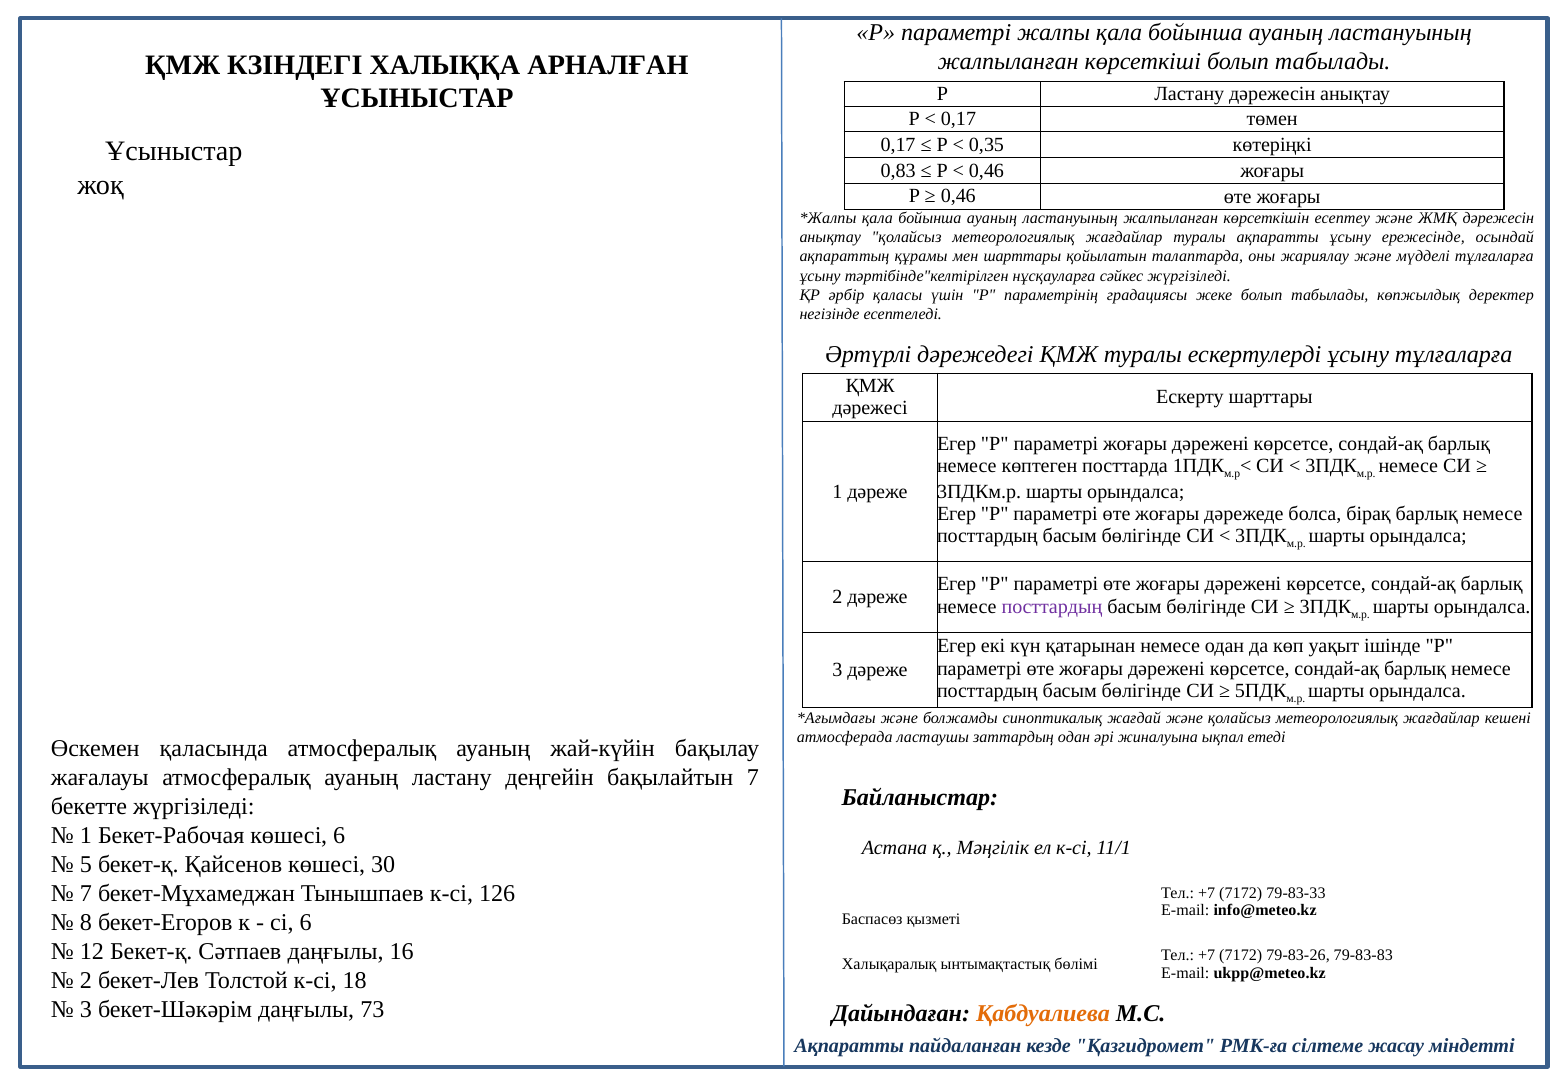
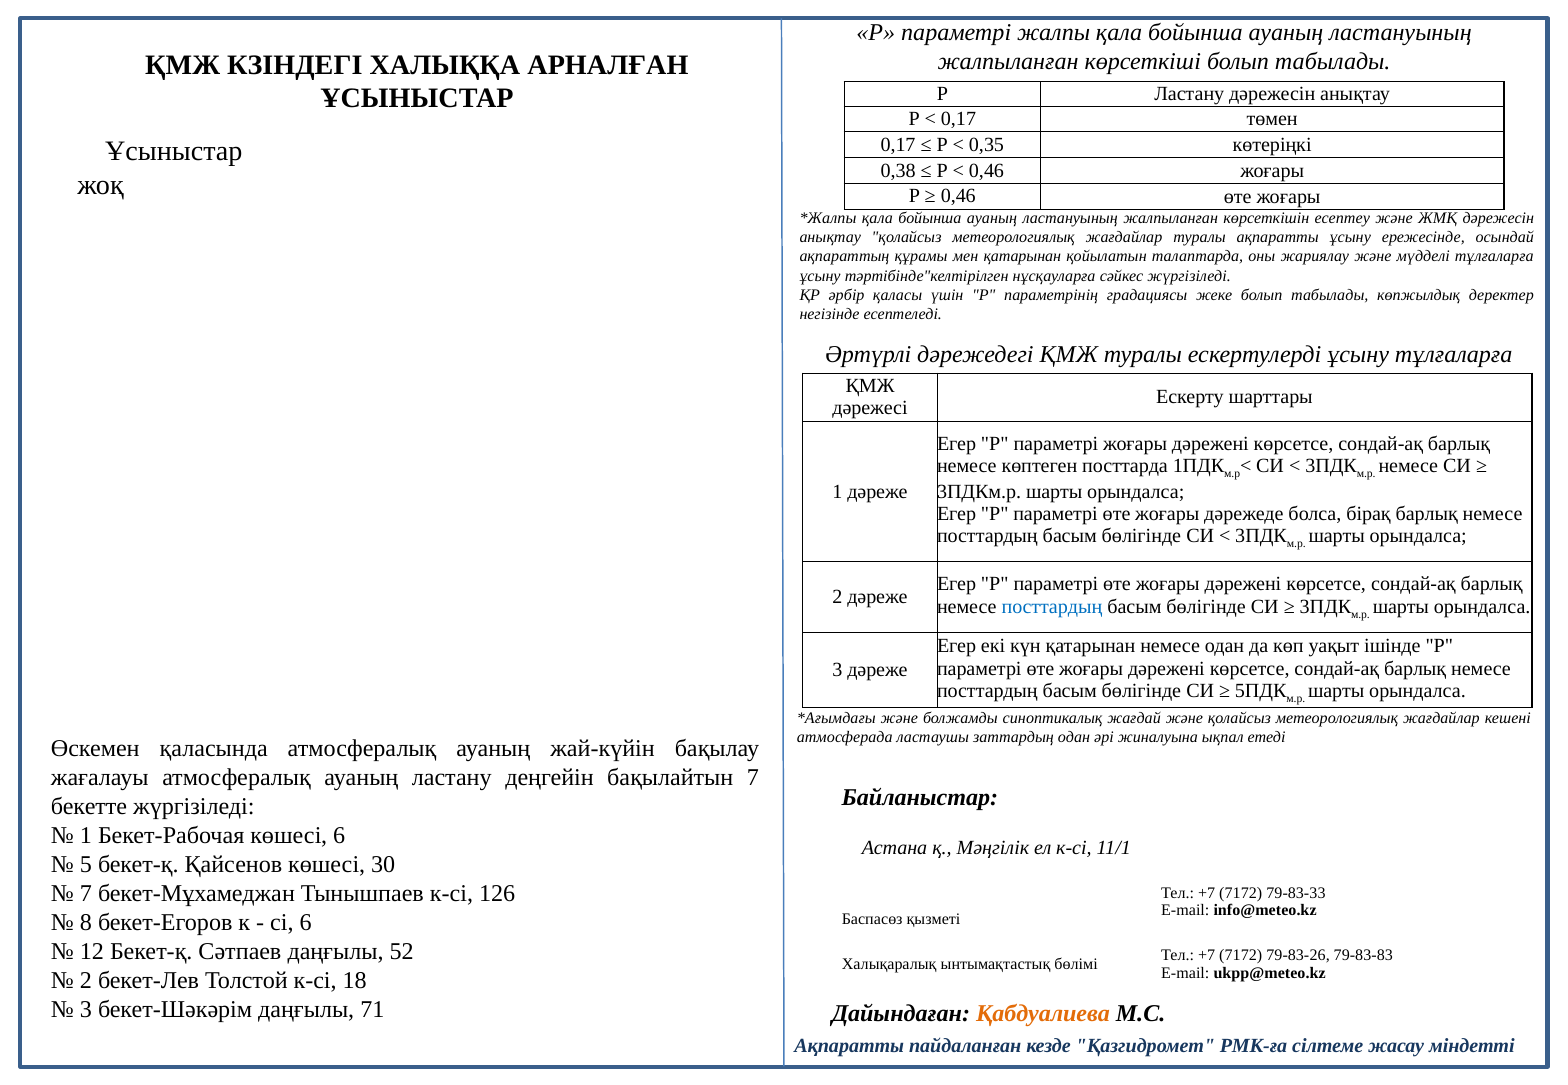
0,83: 0,83 -> 0,38
мен шарттары: шарттары -> қатарынан
посттардың at (1052, 607) colour: purple -> blue
16: 16 -> 52
73: 73 -> 71
